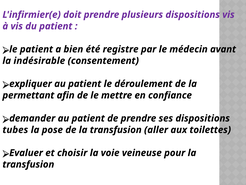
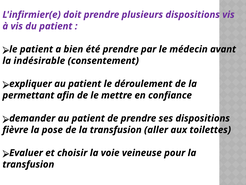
été registre: registre -> prendre
tubes: tubes -> fièvre
